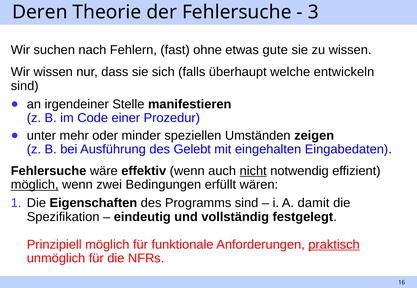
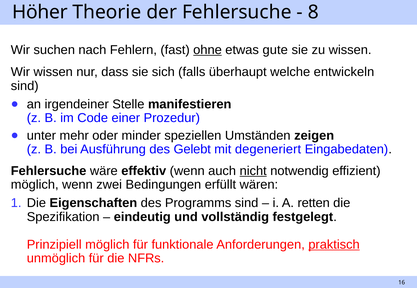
Deren: Deren -> Höher
3: 3 -> 8
ohne underline: none -> present
eingehalten: eingehalten -> degeneriert
möglich at (35, 185) underline: present -> none
damit: damit -> retten
